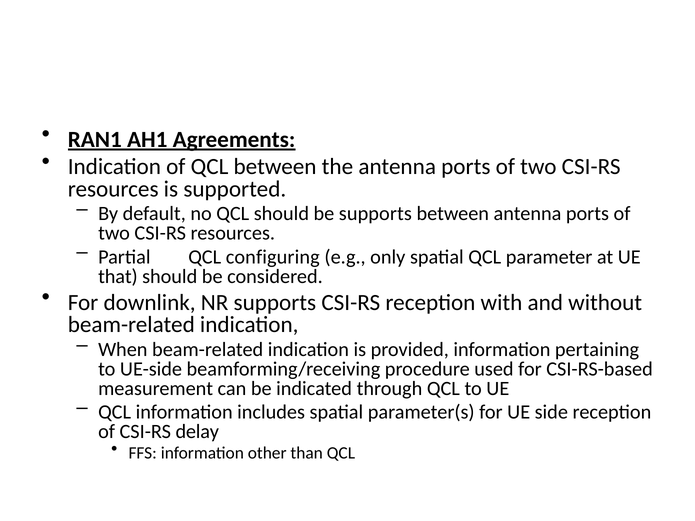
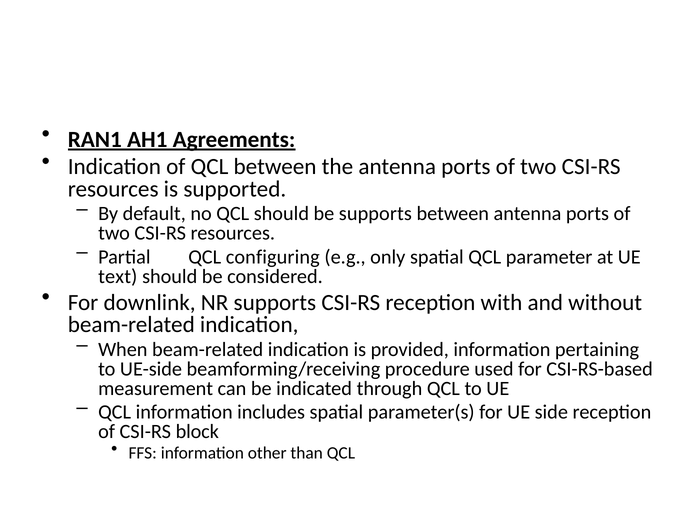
that: that -> text
delay: delay -> block
